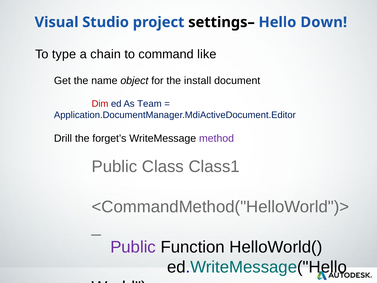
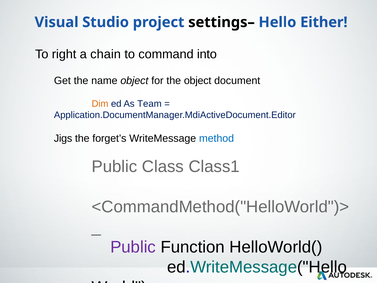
Down: Down -> Either
type: type -> right
like: like -> into
the install: install -> object
Dim colour: red -> orange
Drill: Drill -> Jigs
method colour: purple -> blue
